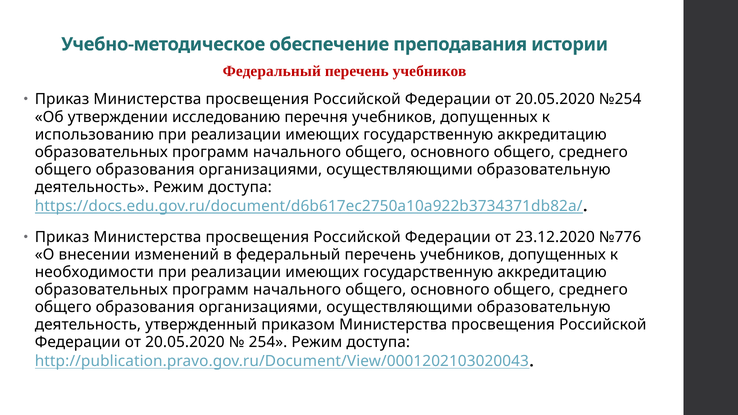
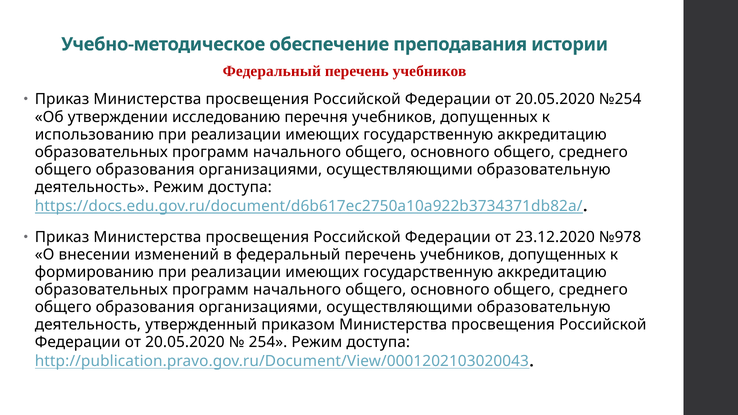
№776: №776 -> №978
необходимости: необходимости -> формированию
